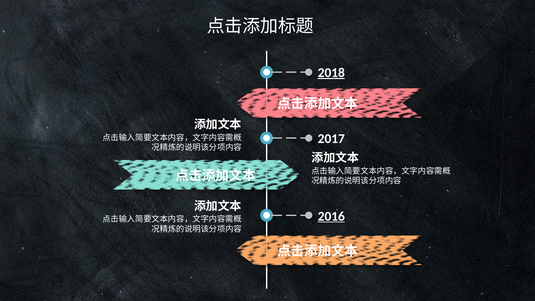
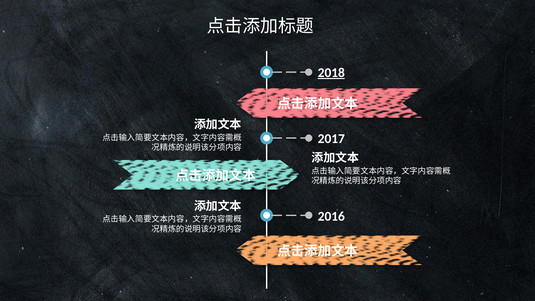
2016 underline: present -> none
